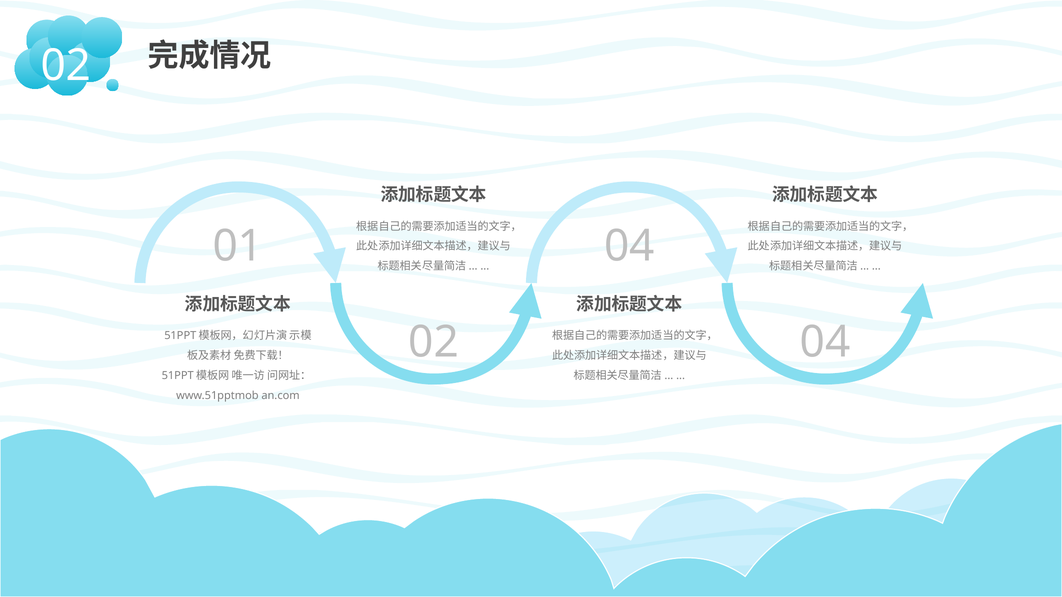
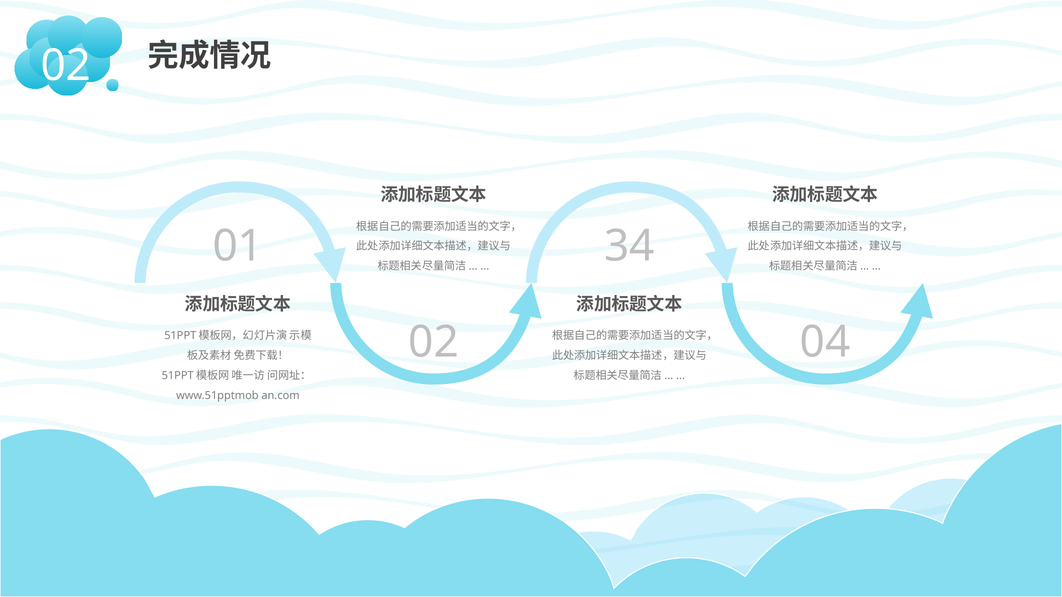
01 04: 04 -> 34
